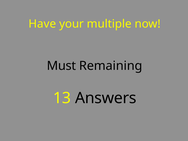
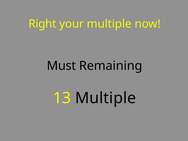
Have: Have -> Right
13 Answers: Answers -> Multiple
